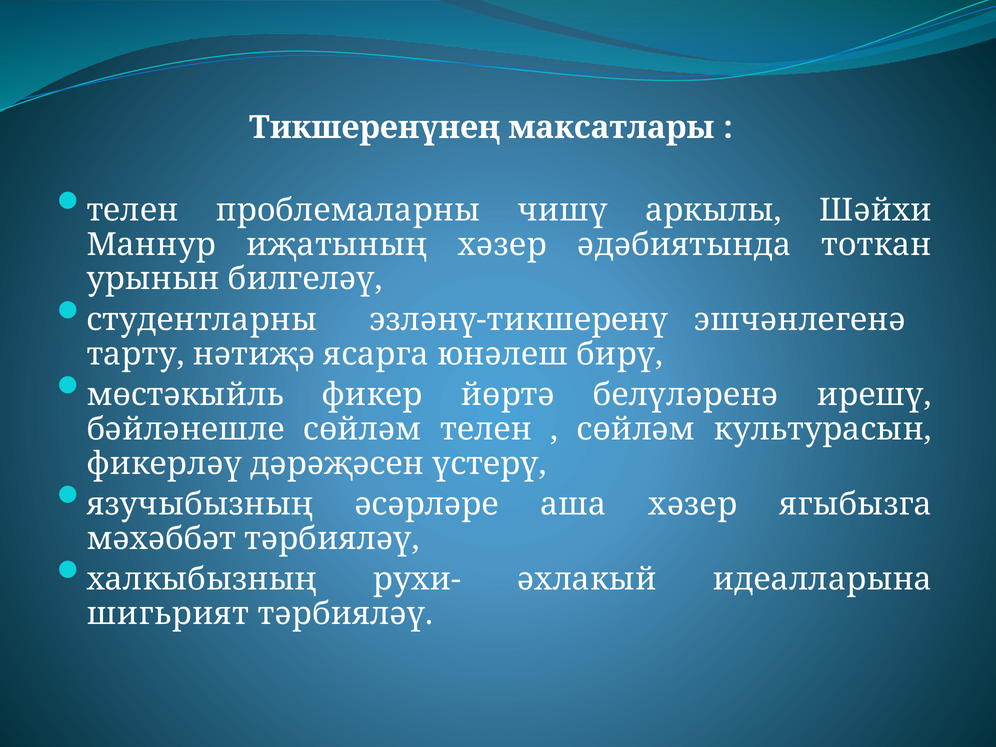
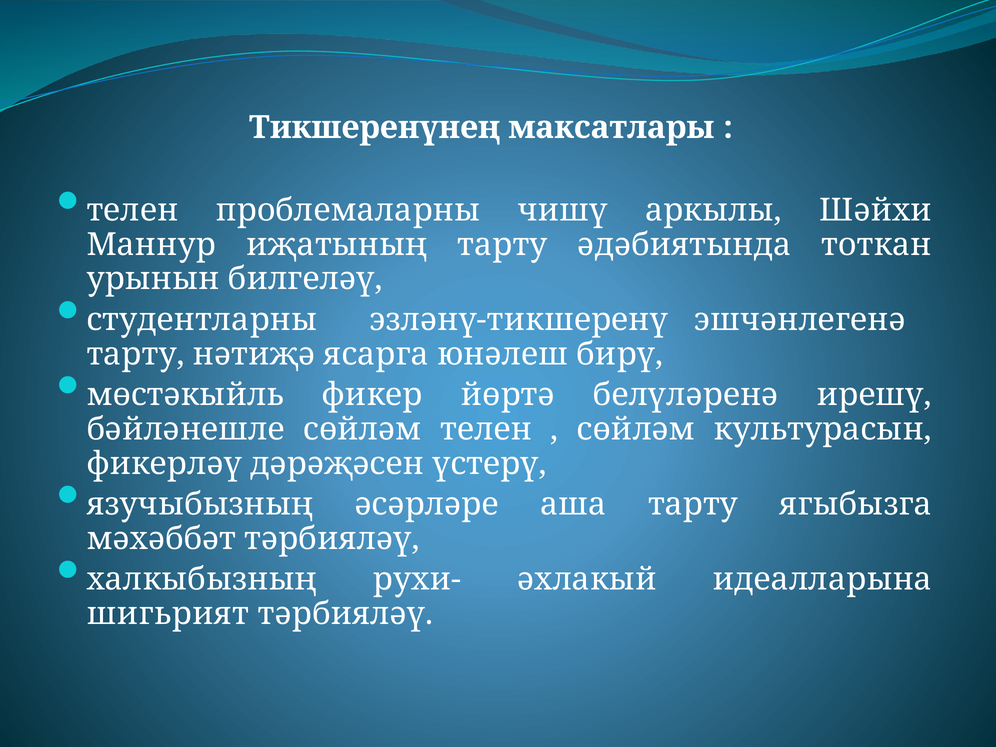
иҗатының хәзер: хәзер -> тарту
аша хәзер: хәзер -> тарту
